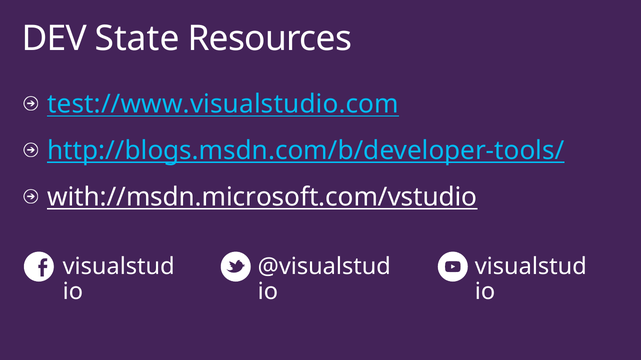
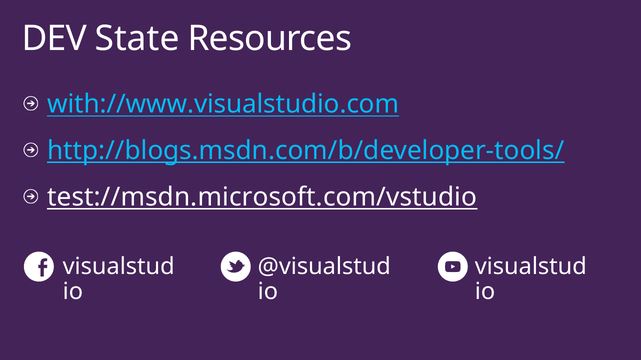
test://www.visualstudio.com: test://www.visualstudio.com -> with://www.visualstudio.com
with://msdn.microsoft.com/vstudio: with://msdn.microsoft.com/vstudio -> test://msdn.microsoft.com/vstudio
